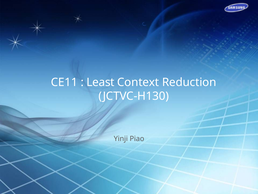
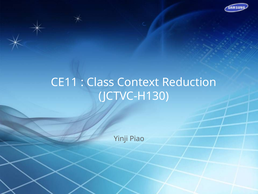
Least: Least -> Class
